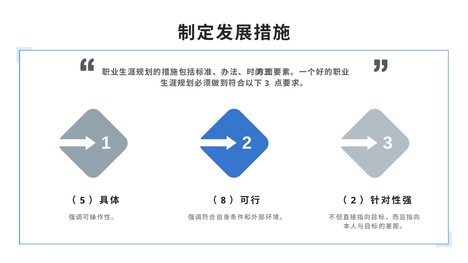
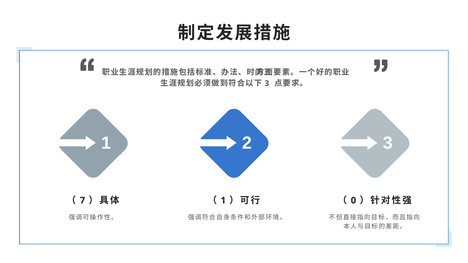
5: 5 -> 7
8 at (223, 201): 8 -> 1
2 at (353, 201): 2 -> 0
